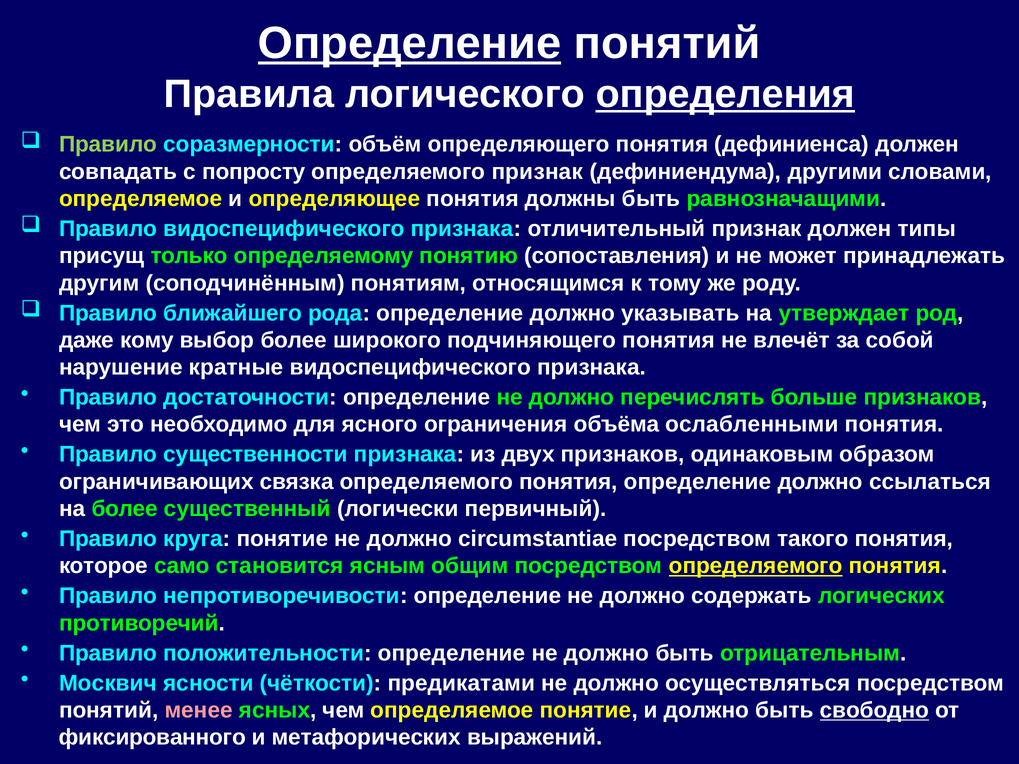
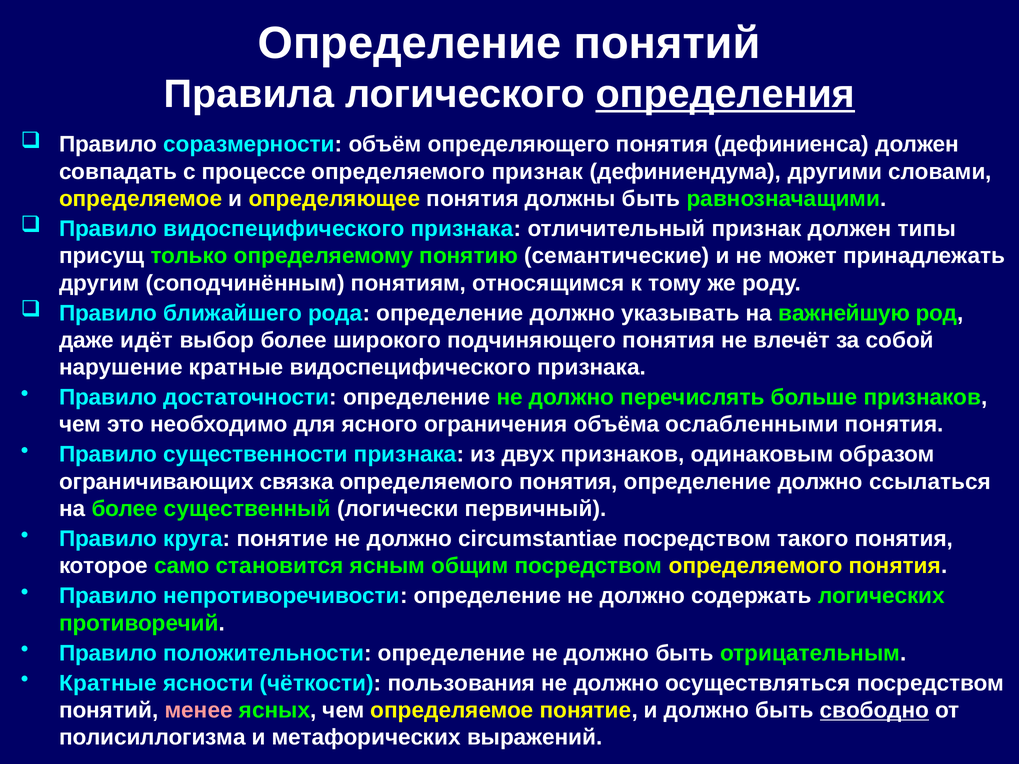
Определение at (410, 44) underline: present -> none
Правило at (108, 145) colour: light green -> white
попросту: попросту -> процессе
сопоставления: сопоставления -> семантические
утверждает: утверждает -> важнейшую
кому: кому -> идёт
определяемого at (756, 566) underline: present -> none
Москвич at (108, 683): Москвич -> Кратные
предикатами: предикатами -> пользования
фиксированного: фиксированного -> полисиллогизма
